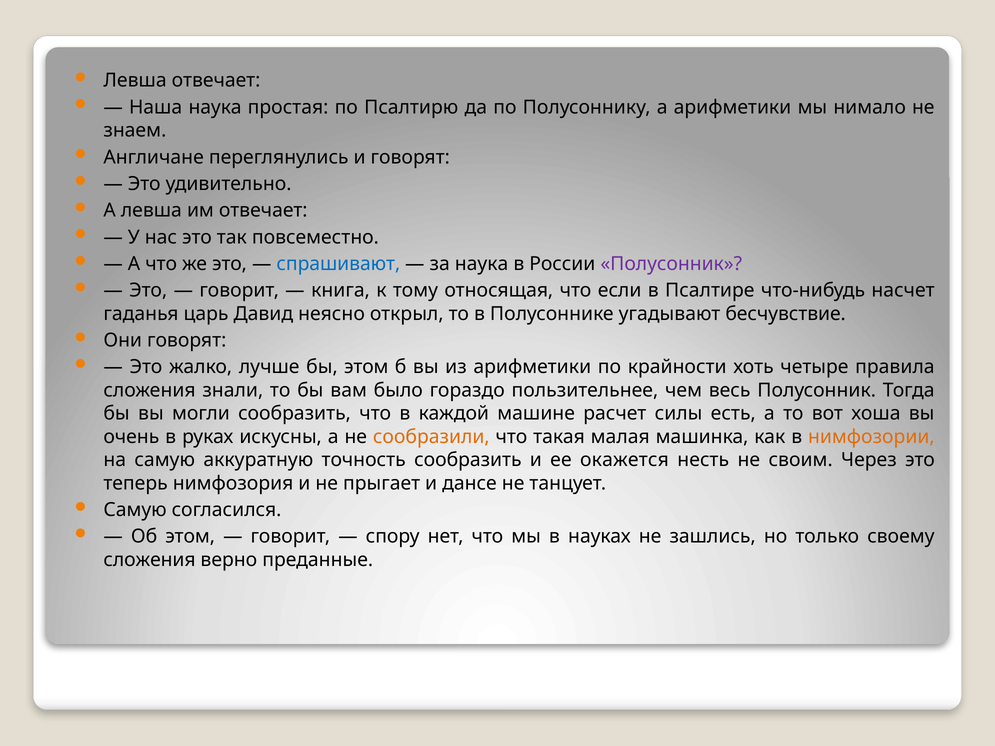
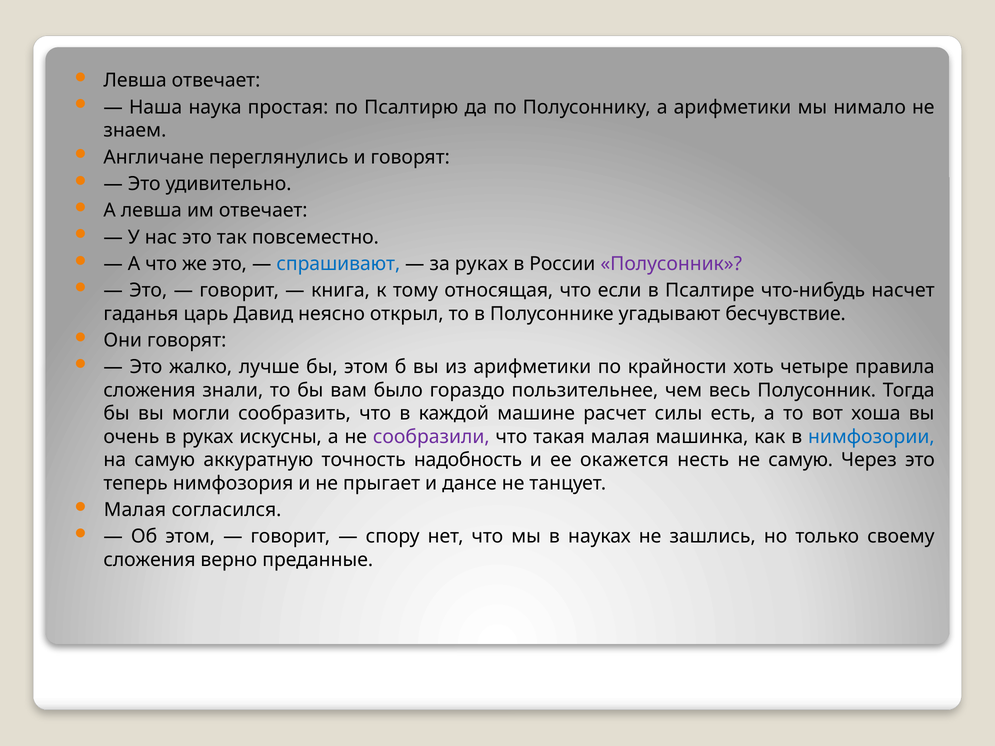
за наука: наука -> руках
сообразили colour: orange -> purple
нимфозории colour: orange -> blue
точность сообразить: сообразить -> надобность
не своим: своим -> самую
Самую at (135, 510): Самую -> Малая
